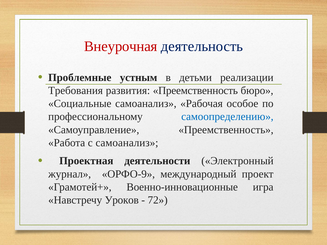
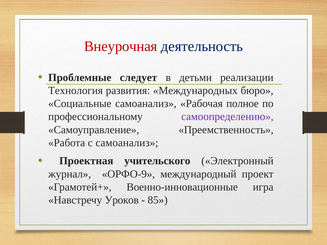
устным: устным -> следует
Требования: Требования -> Технология
развития Преемственность: Преемственность -> Международных
особое: особое -> полное
самоопределению colour: blue -> purple
деятельности: деятельности -> учительского
72: 72 -> 85
